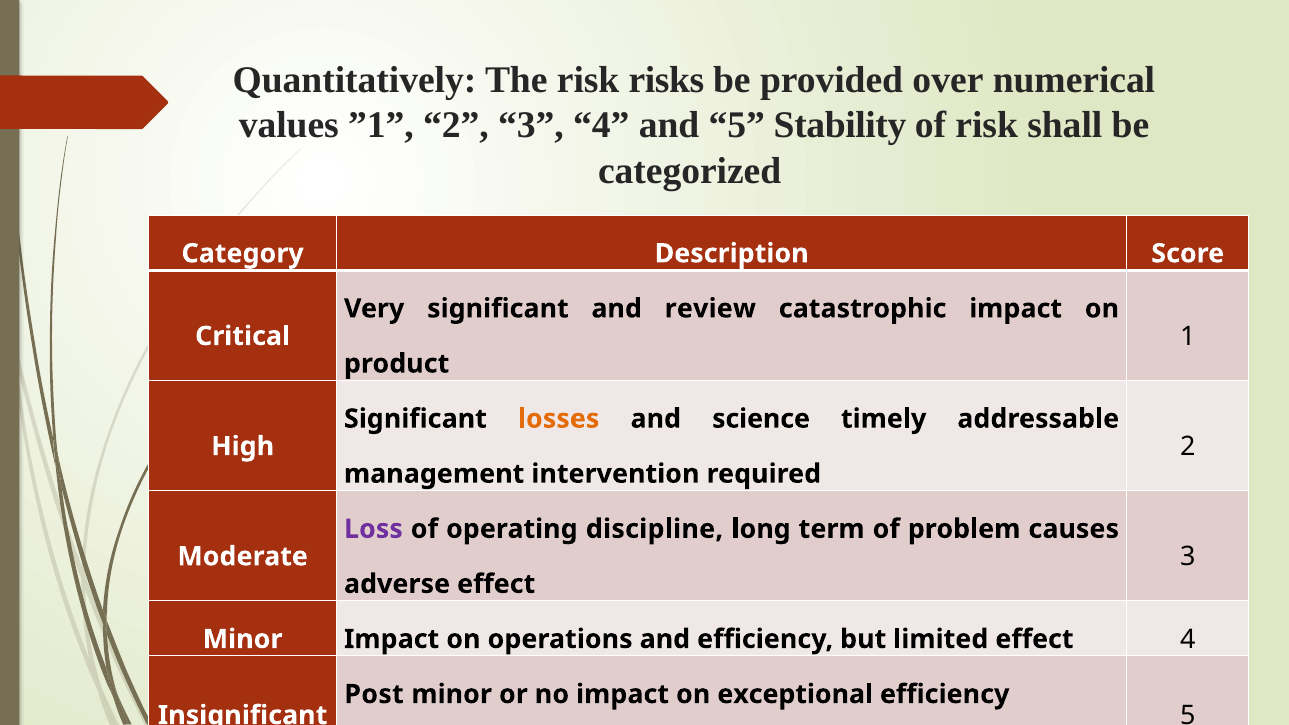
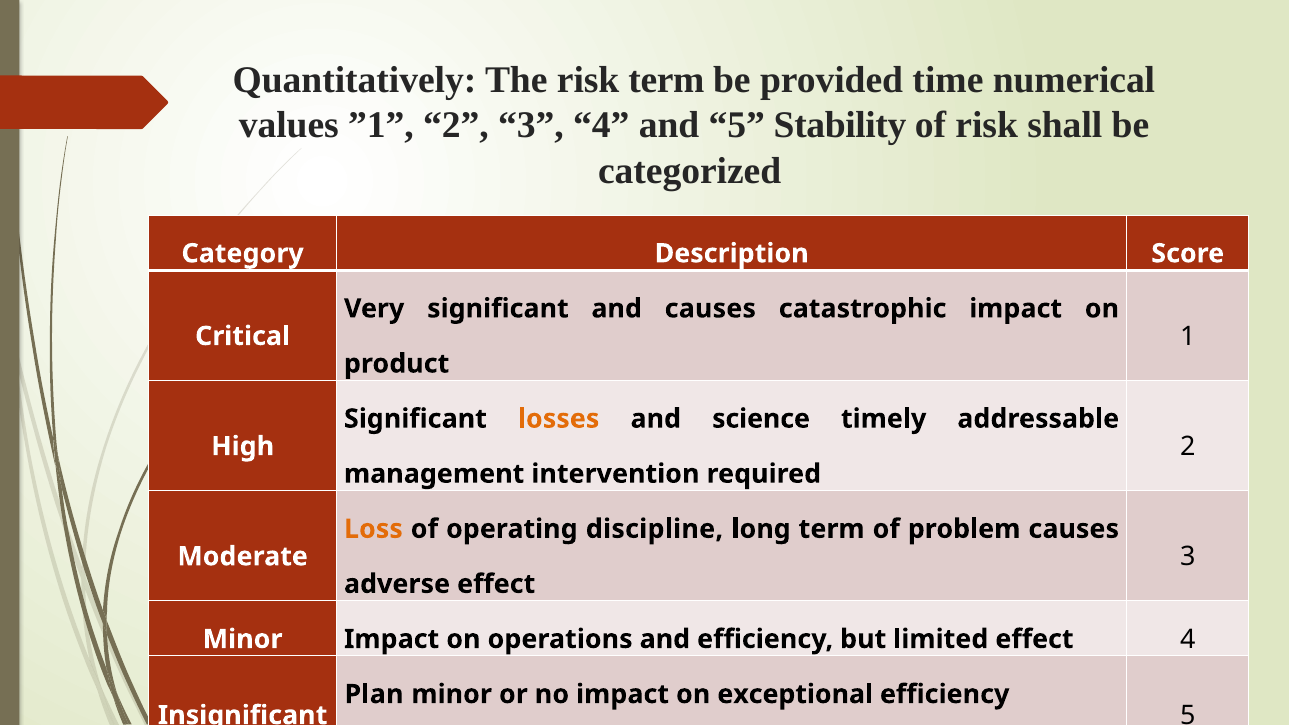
risk risks: risks -> term
over: over -> time
and review: review -> causes
Loss colour: purple -> orange
Post: Post -> Plan
